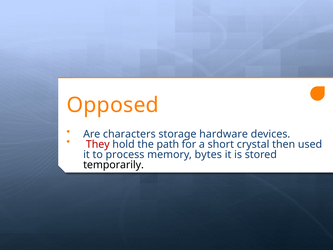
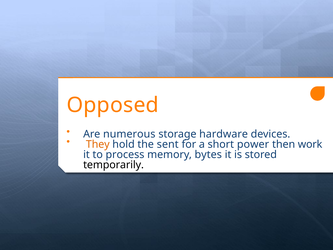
characters: characters -> numerous
They colour: red -> orange
path: path -> sent
crystal: crystal -> power
used: used -> work
